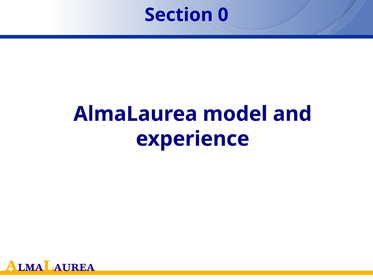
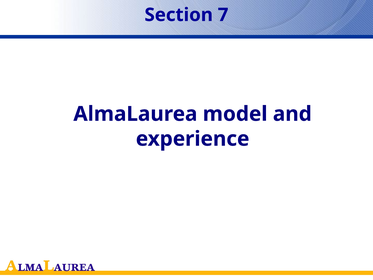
0: 0 -> 7
